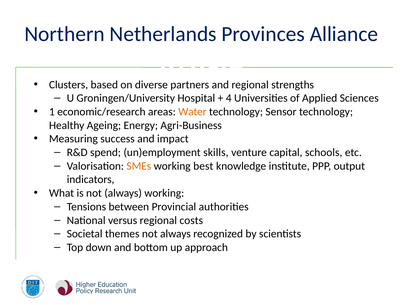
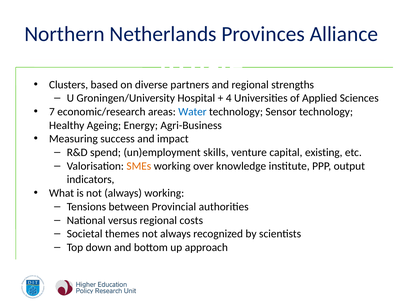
1: 1 -> 7
Water colour: orange -> blue
schools: schools -> existing
best: best -> over
